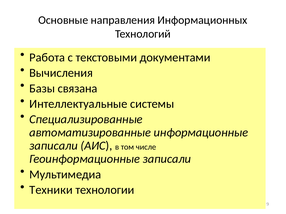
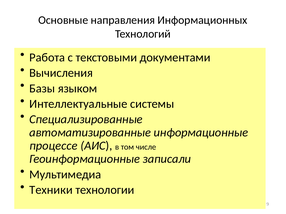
связана: связана -> языком
записали at (54, 146): записали -> процессе
